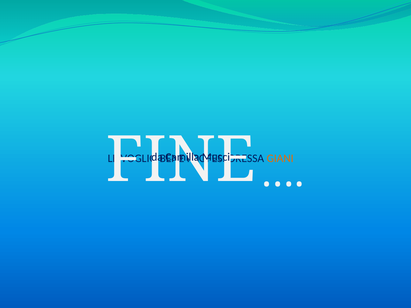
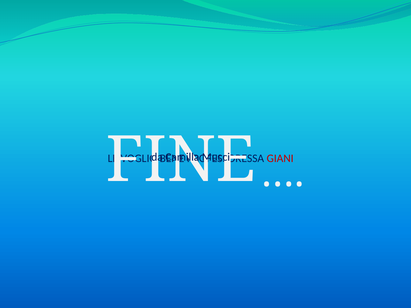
GIANI colour: orange -> red
